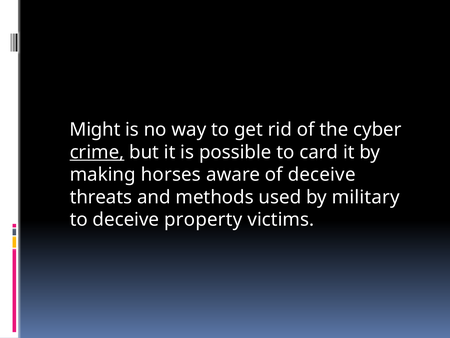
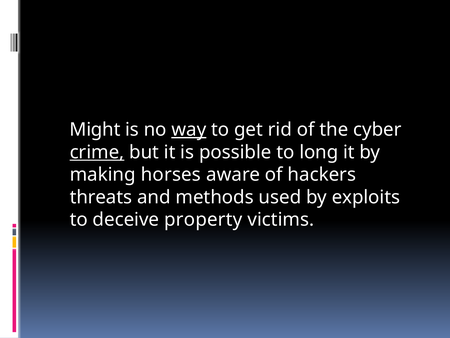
way underline: none -> present
card: card -> long
of deceive: deceive -> hackers
military: military -> exploits
